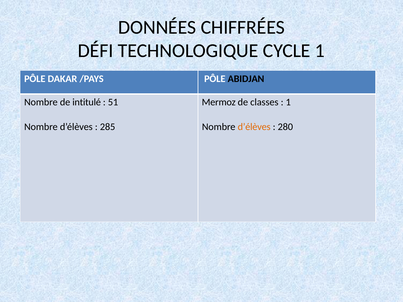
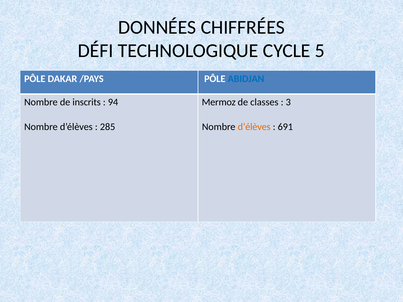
CYCLE 1: 1 -> 5
ABIDJAN colour: black -> blue
intitulé: intitulé -> inscrits
51: 51 -> 94
1 at (288, 102): 1 -> 3
280: 280 -> 691
